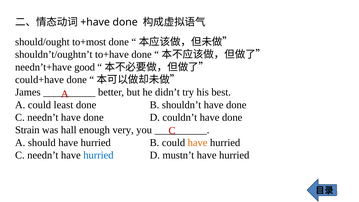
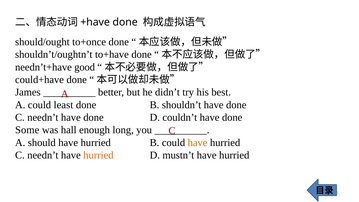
to+most: to+most -> to+once
Strain: Strain -> Some
very: very -> long
hurried at (98, 155) colour: blue -> orange
